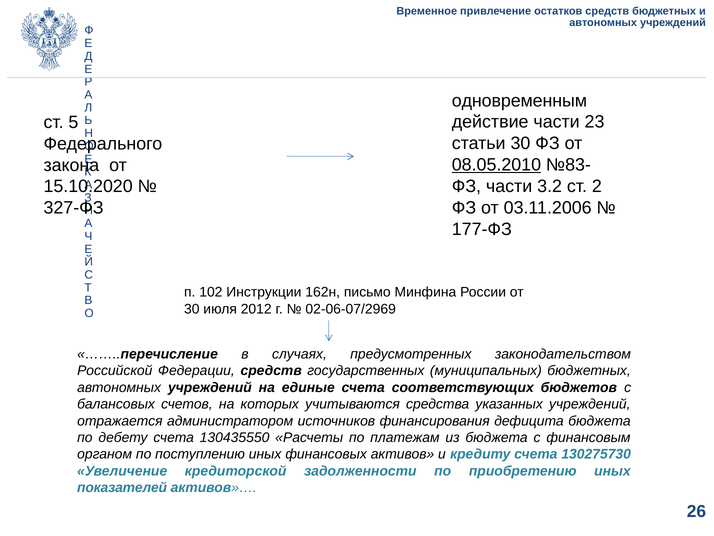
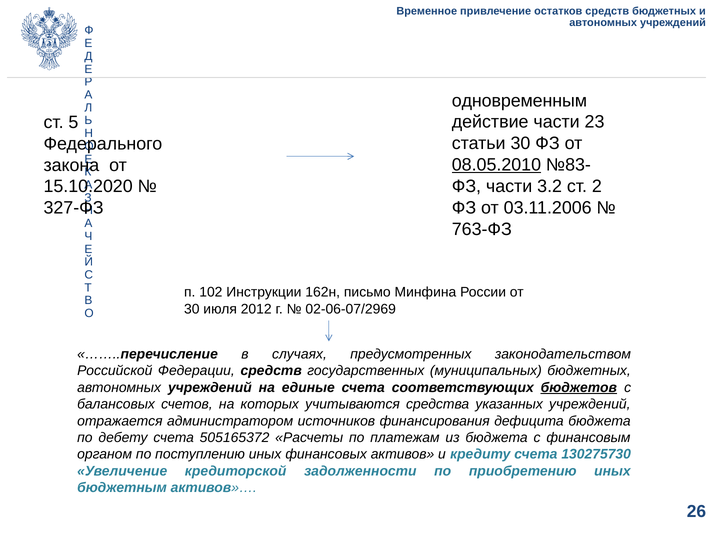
177-ФЗ: 177-ФЗ -> 763-ФЗ
бюджетов underline: none -> present
130435550: 130435550 -> 505165372
показателей: показателей -> бюджетным
